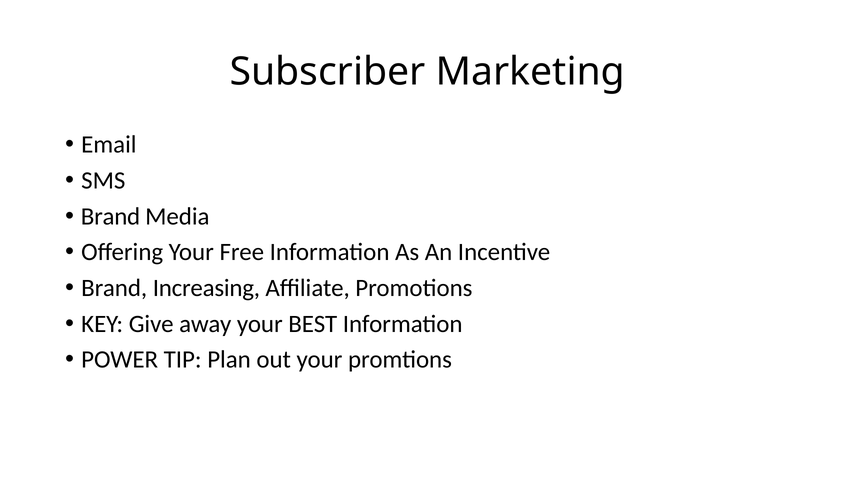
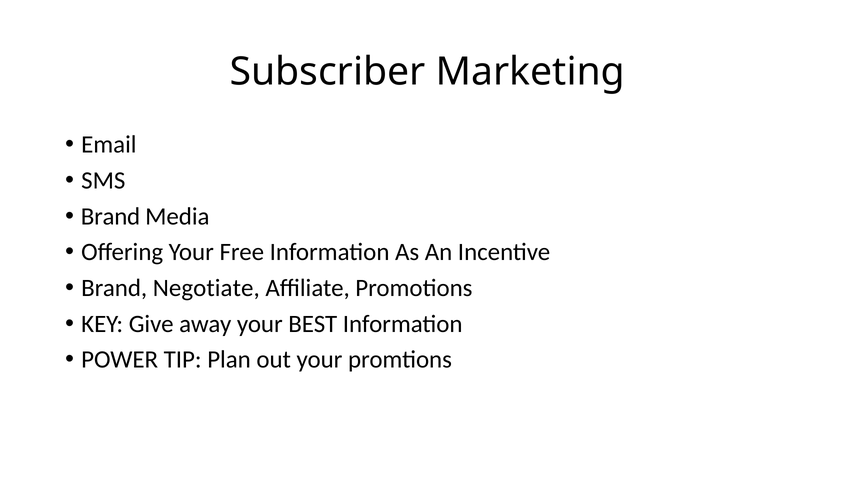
Increasing: Increasing -> Negotiate
